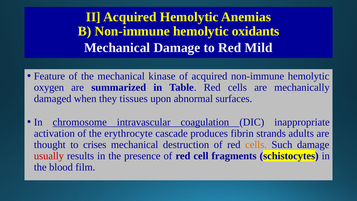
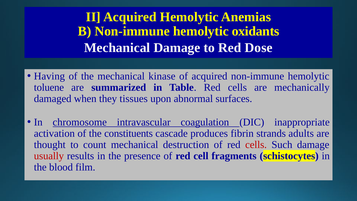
Mild: Mild -> Dose
Feature: Feature -> Having
oxygen: oxygen -> toluene
erythrocyte: erythrocyte -> constituents
crises: crises -> count
cells at (256, 144) colour: orange -> red
